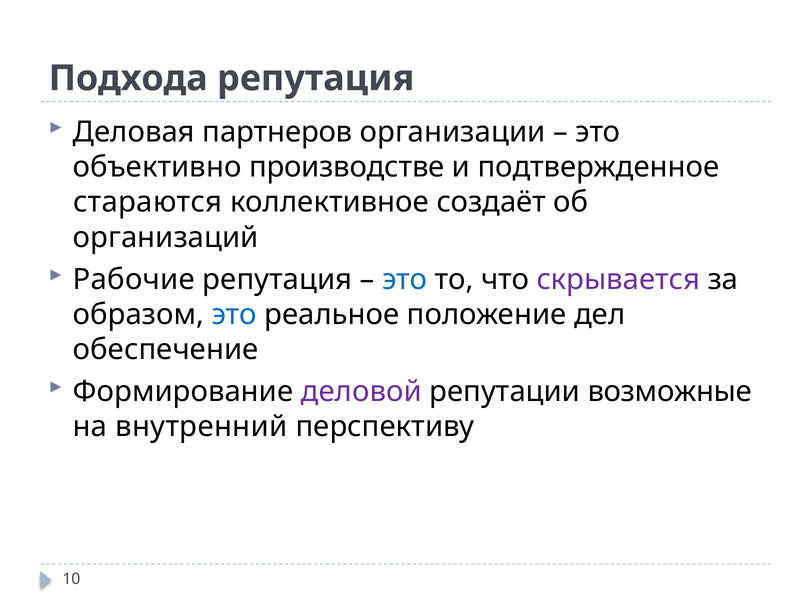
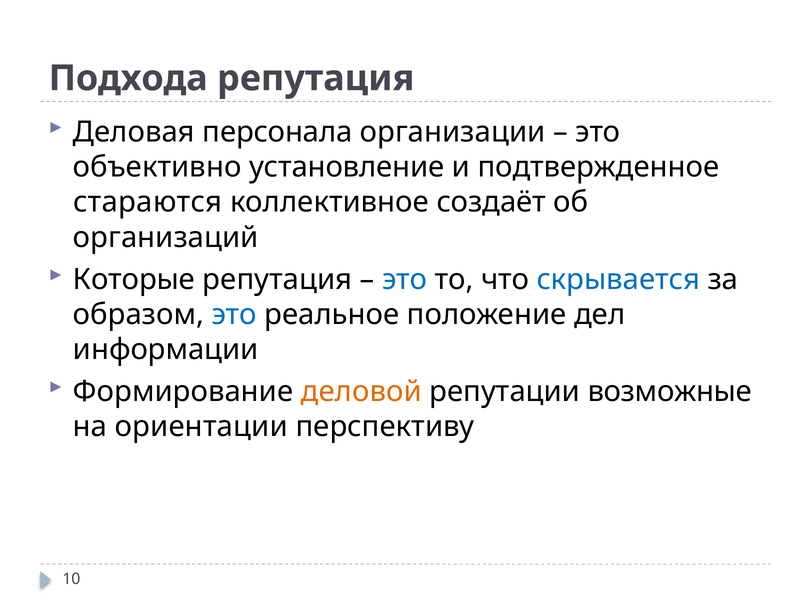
партнеров: партнеров -> персонала
производстве: производстве -> установление
Рабочие: Рабочие -> Которые
скрывается colour: purple -> blue
обеспечение: обеспечение -> информации
деловой colour: purple -> orange
внутренний: внутренний -> ориентации
